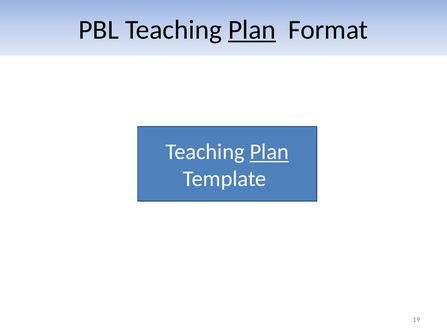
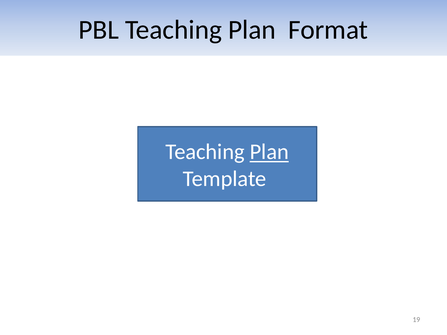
Plan at (252, 30) underline: present -> none
